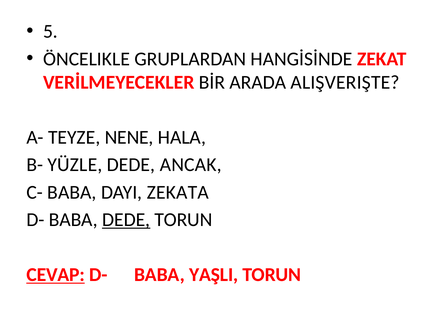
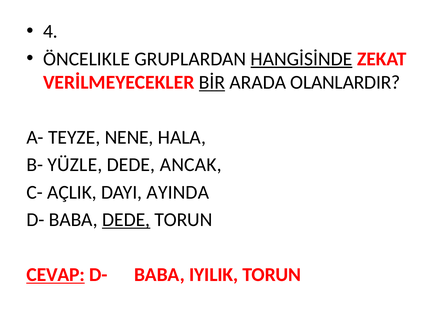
5: 5 -> 4
HANGİSİNDE underline: none -> present
BİR underline: none -> present
ALIŞVERIŞTE: ALIŞVERIŞTE -> OLANLARDIR
C- BABA: BABA -> AÇLIK
ZEKATA: ZEKATA -> AYINDA
YAŞLI: YAŞLI -> IYILIK
